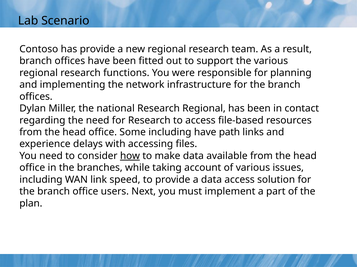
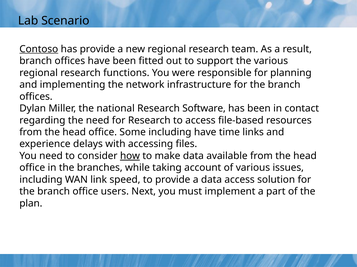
Contoso underline: none -> present
Research Regional: Regional -> Software
path: path -> time
